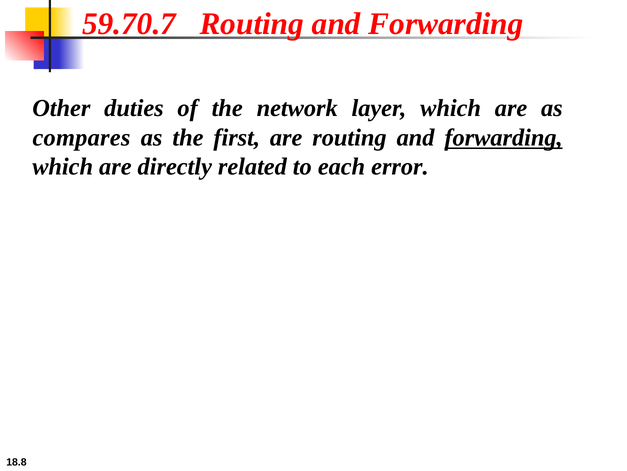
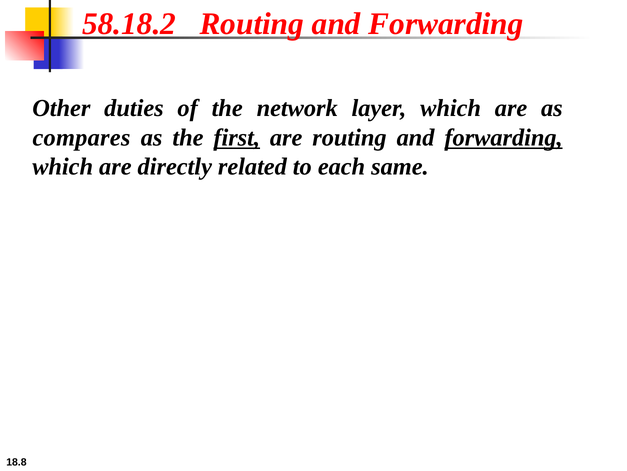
59.70.7: 59.70.7 -> 58.18.2
first underline: none -> present
error: error -> same
